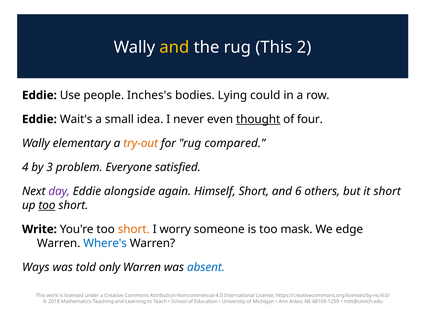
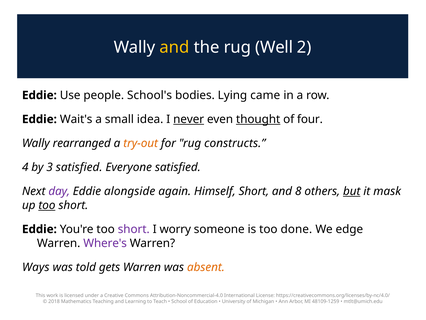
rug This: This -> Well
Inches's: Inches's -> School's
could: could -> came
never underline: none -> present
elementary: elementary -> rearranged
compared: compared -> constructs
3 problem: problem -> satisfied
6: 6 -> 8
but underline: none -> present
it short: short -> mask
Write at (39, 229): Write -> Eddie
short at (134, 229) colour: orange -> purple
mask: mask -> done
Where's colour: blue -> purple
only: only -> gets
absent colour: blue -> orange
